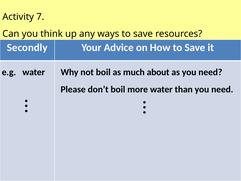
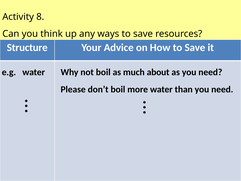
7: 7 -> 8
Secondly: Secondly -> Structure
